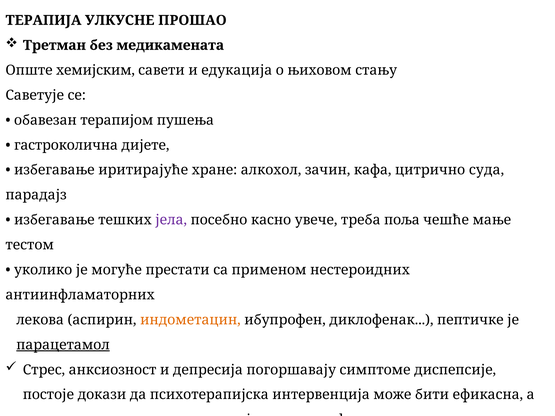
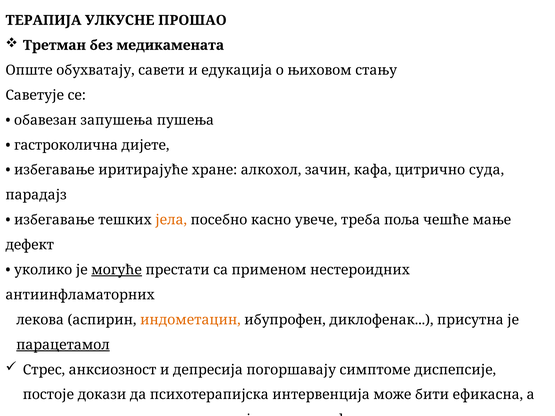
хемијским: хемијским -> обухватају
терапијом: терапијом -> запушења
јела colour: purple -> orange
тестом: тестом -> дефект
могуће underline: none -> present
пептичке: пептичке -> присутна
